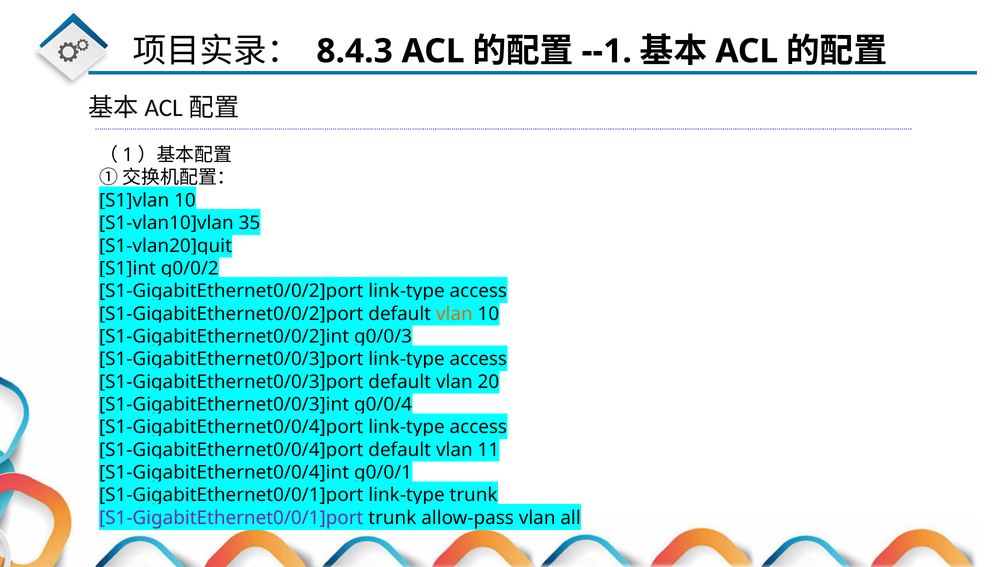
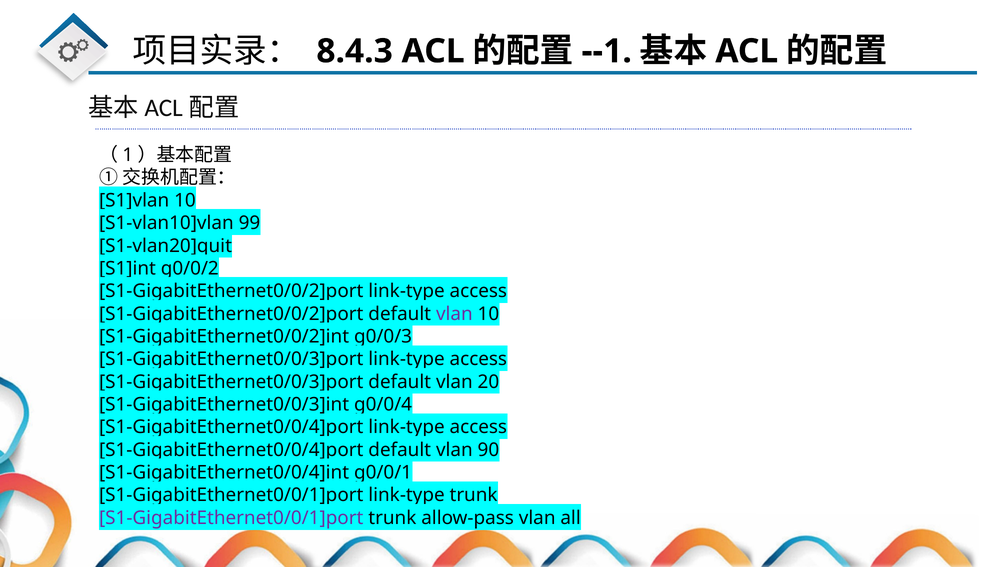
35: 35 -> 99
vlan at (454, 314) colour: orange -> purple
11: 11 -> 90
